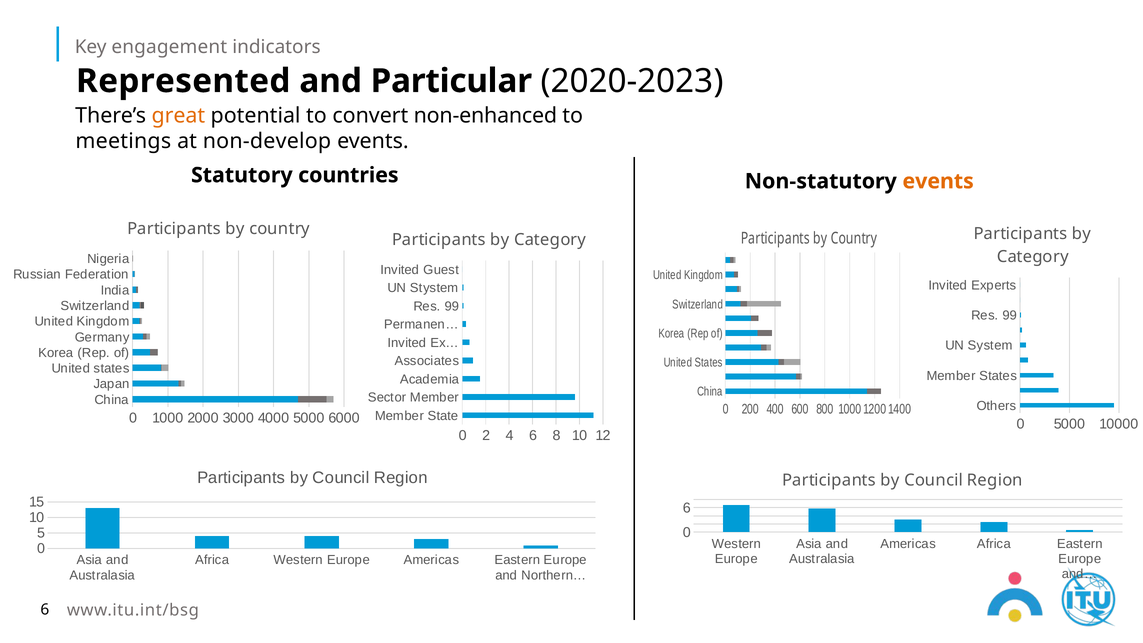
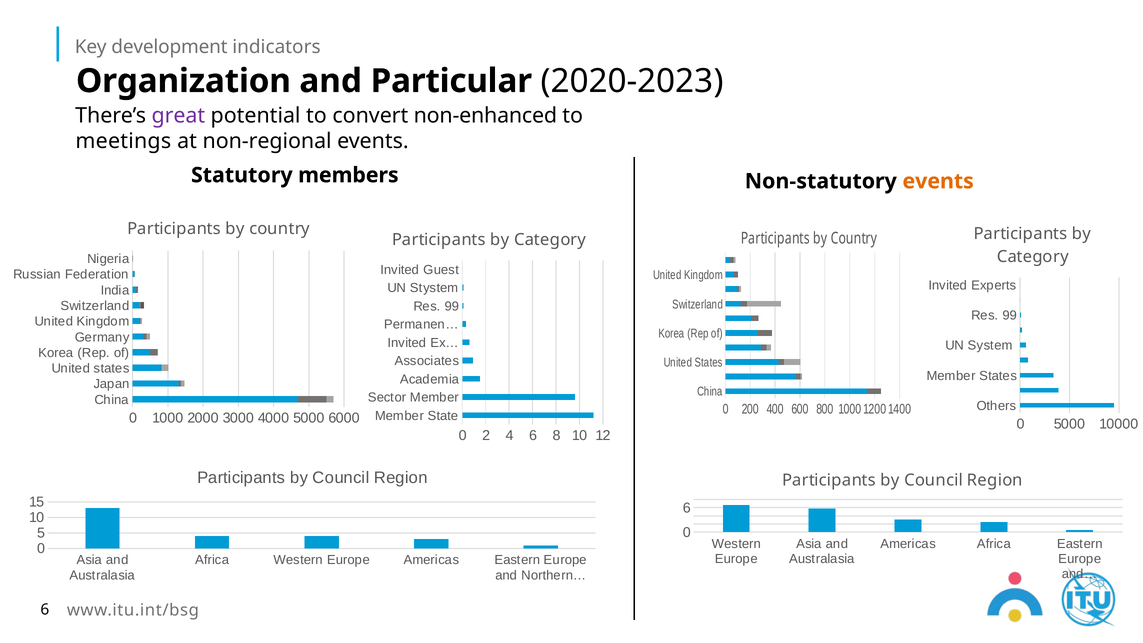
engagement: engagement -> development
Represented: Represented -> Organization
great colour: orange -> purple
non-develop: non-develop -> non-regional
countries: countries -> members
